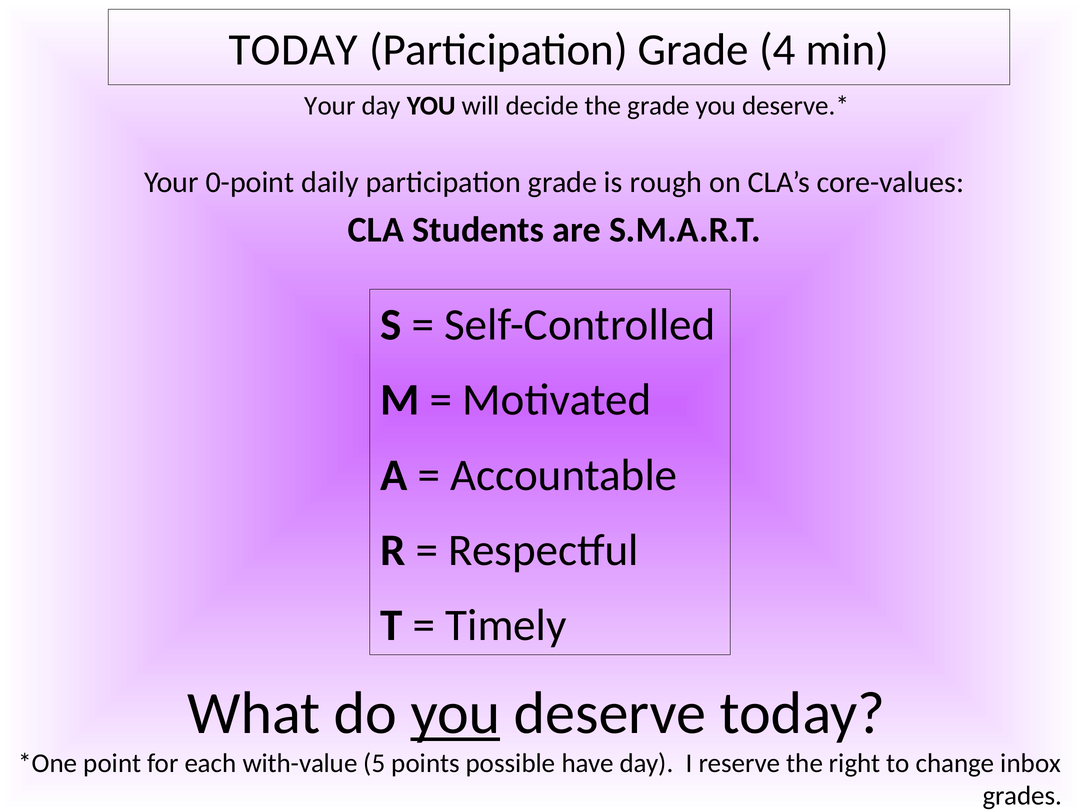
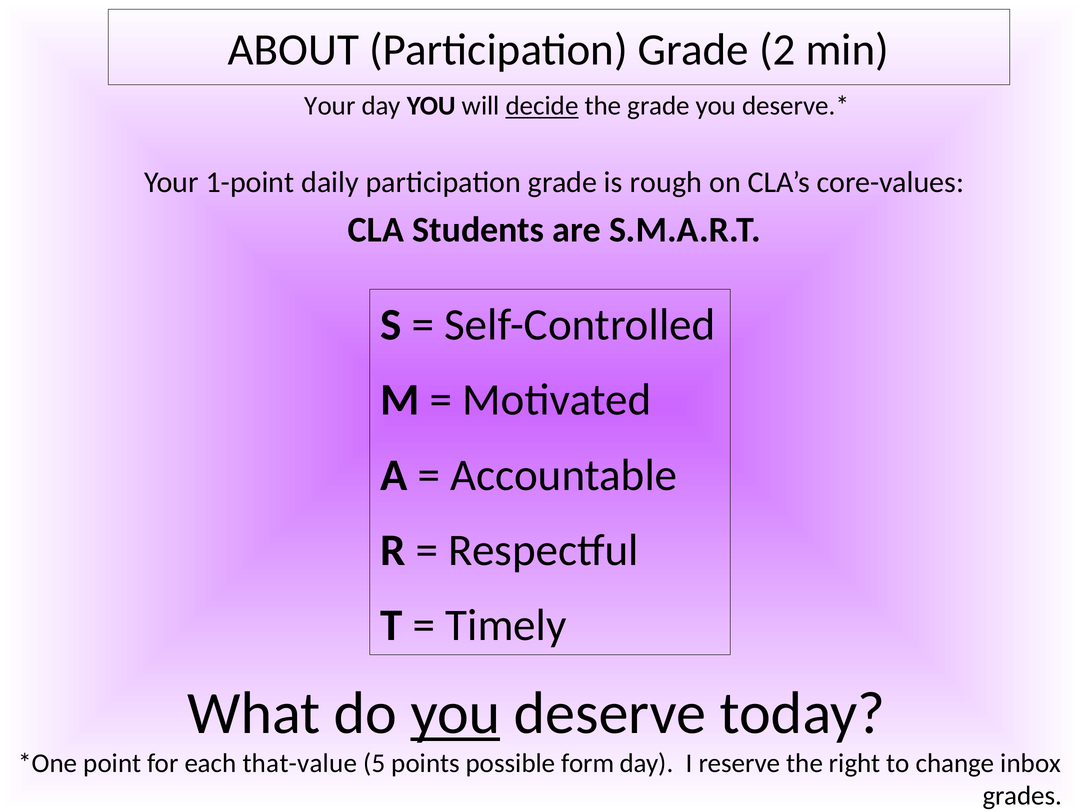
TODAY at (293, 50): TODAY -> ABOUT
4: 4 -> 2
decide underline: none -> present
0-point: 0-point -> 1-point
with-value: with-value -> that-value
have: have -> form
